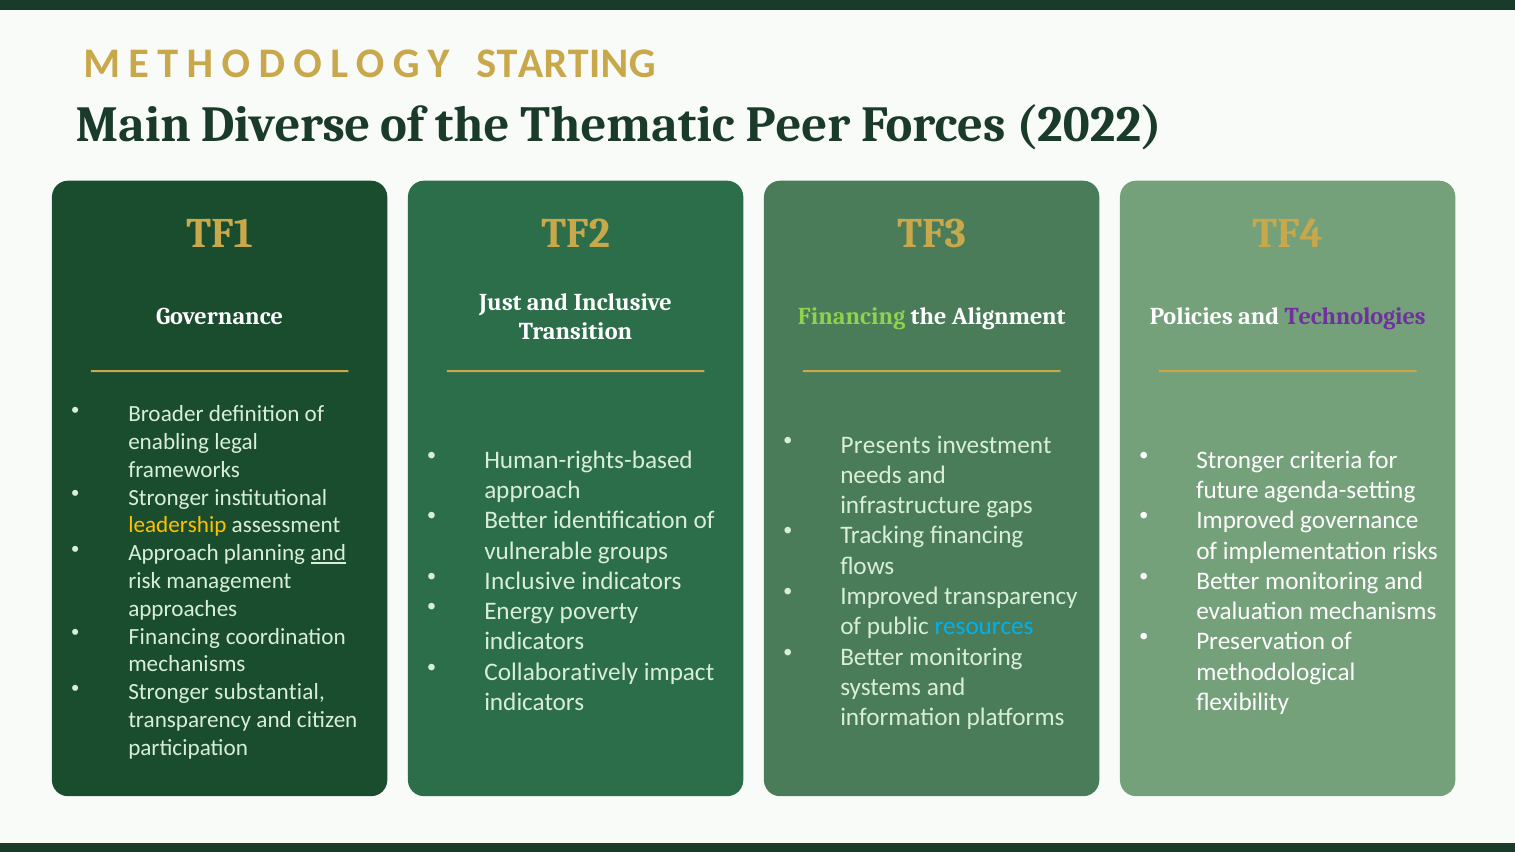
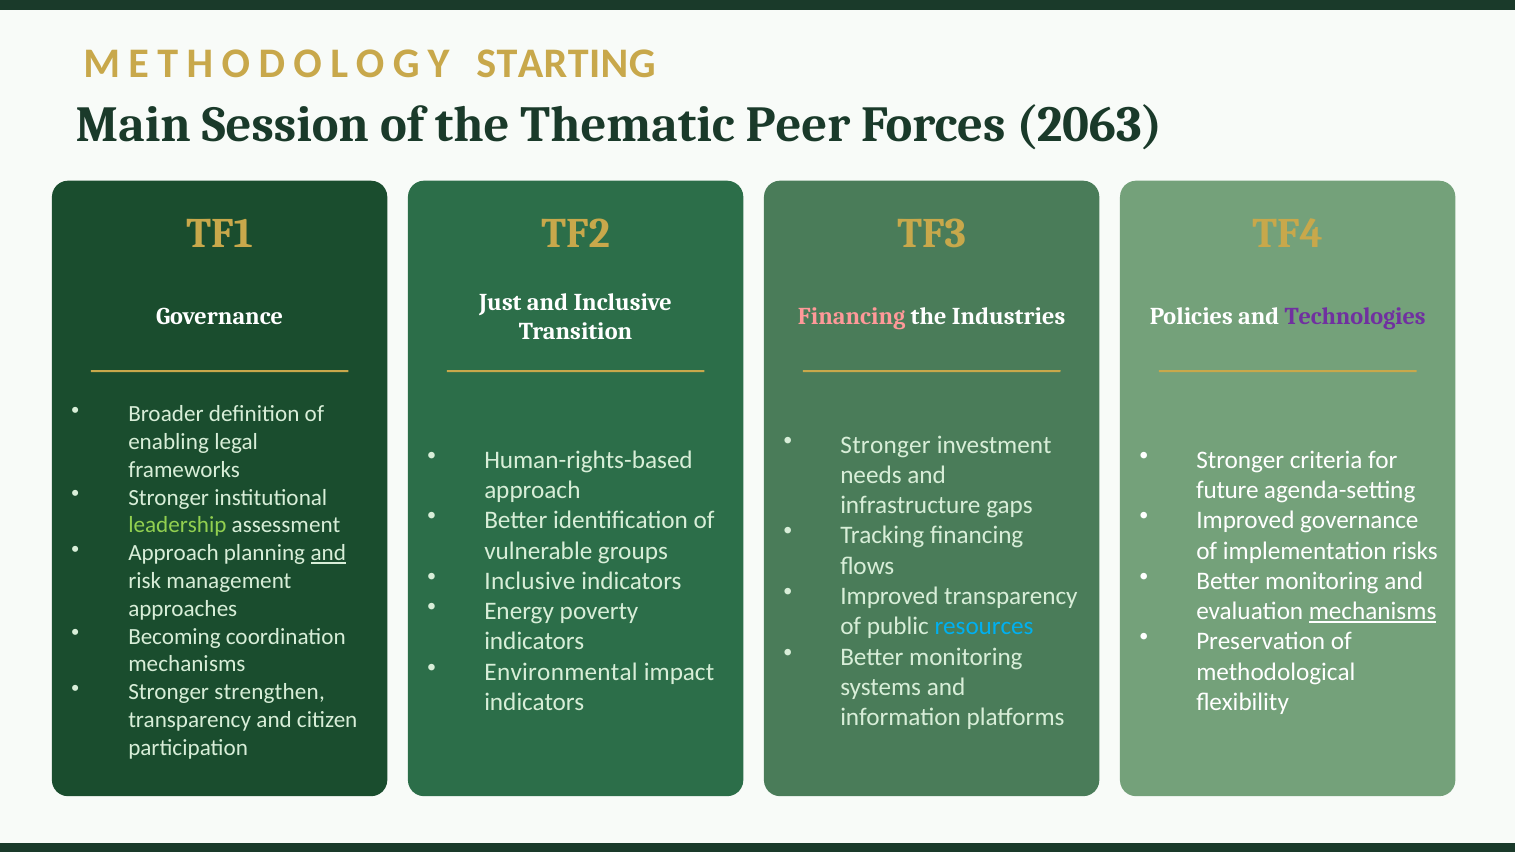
Diverse: Diverse -> Session
2022: 2022 -> 2063
Financing at (852, 317) colour: light green -> pink
Alignment: Alignment -> Industries
Presents at (886, 445): Presents -> Stronger
leadership colour: yellow -> light green
mechanisms at (1373, 612) underline: none -> present
Financing at (174, 637): Financing -> Becoming
Collaboratively: Collaboratively -> Environmental
substantial: substantial -> strengthen
